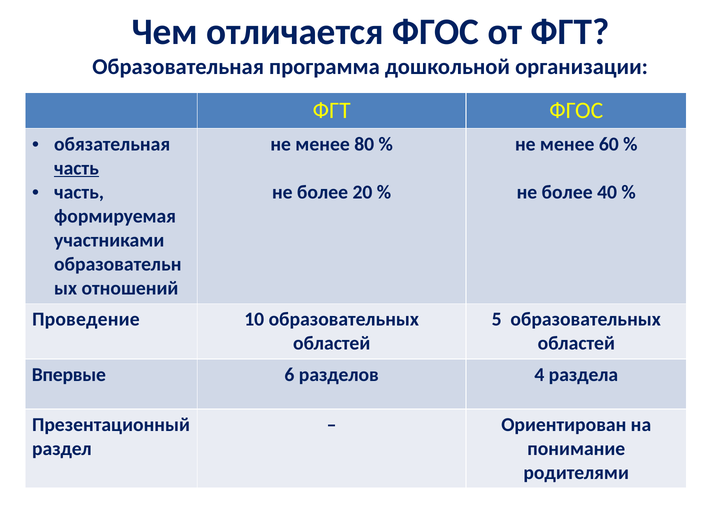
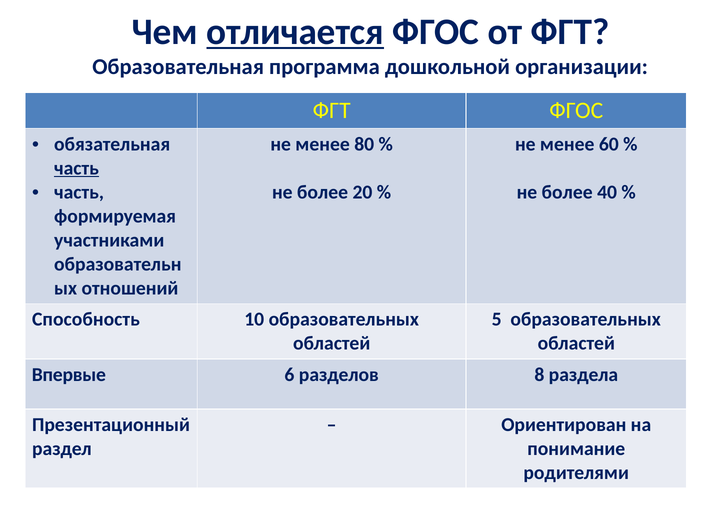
отличается underline: none -> present
Проведение: Проведение -> Способность
4: 4 -> 8
